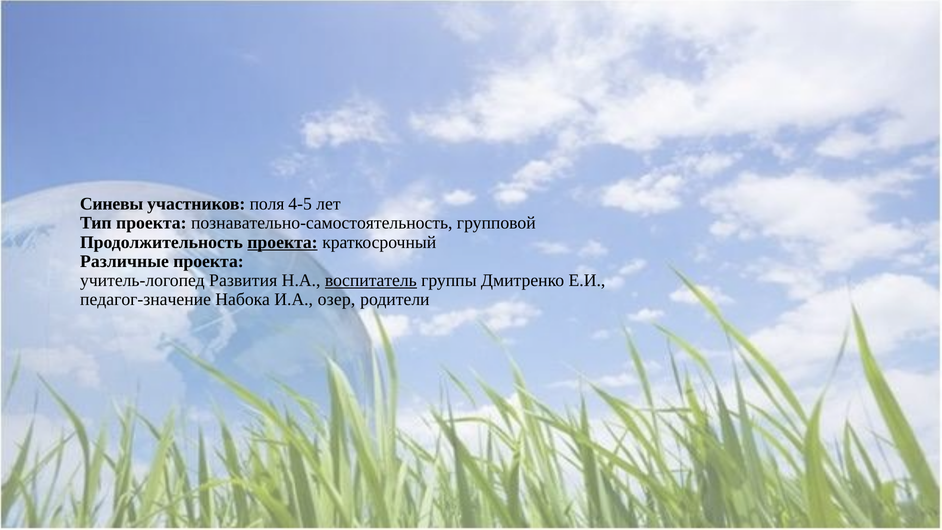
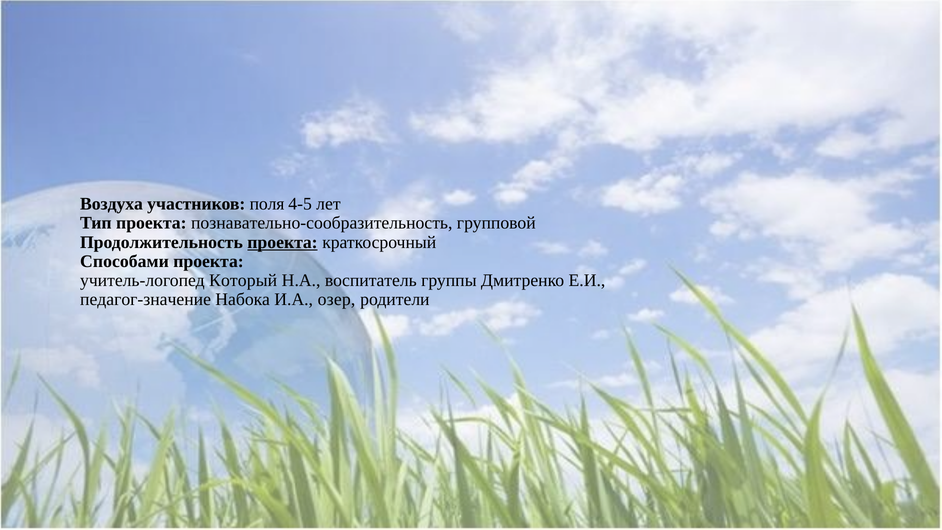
Синевы: Синевы -> Воздуха
познавательно-самостоятельность: познавательно-самостоятельность -> познавательно-сообразительность
Различные: Различные -> Способами
Развития: Развития -> Который
воспитатель underline: present -> none
